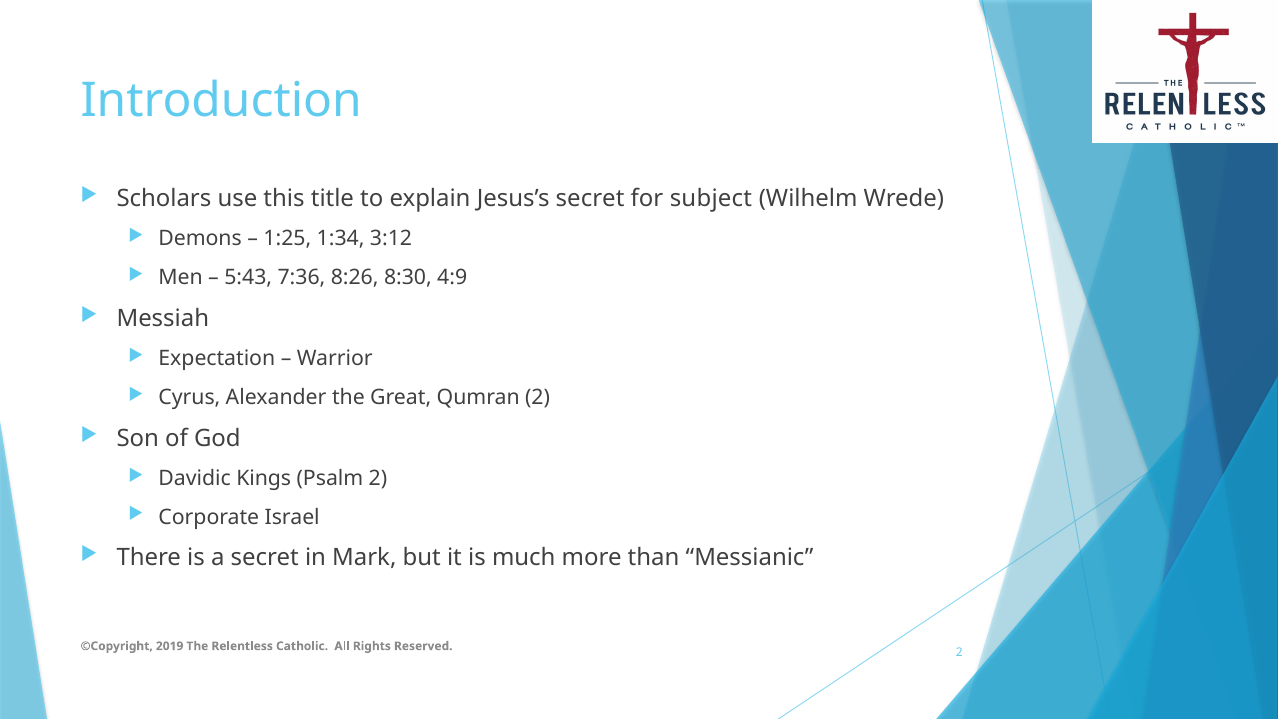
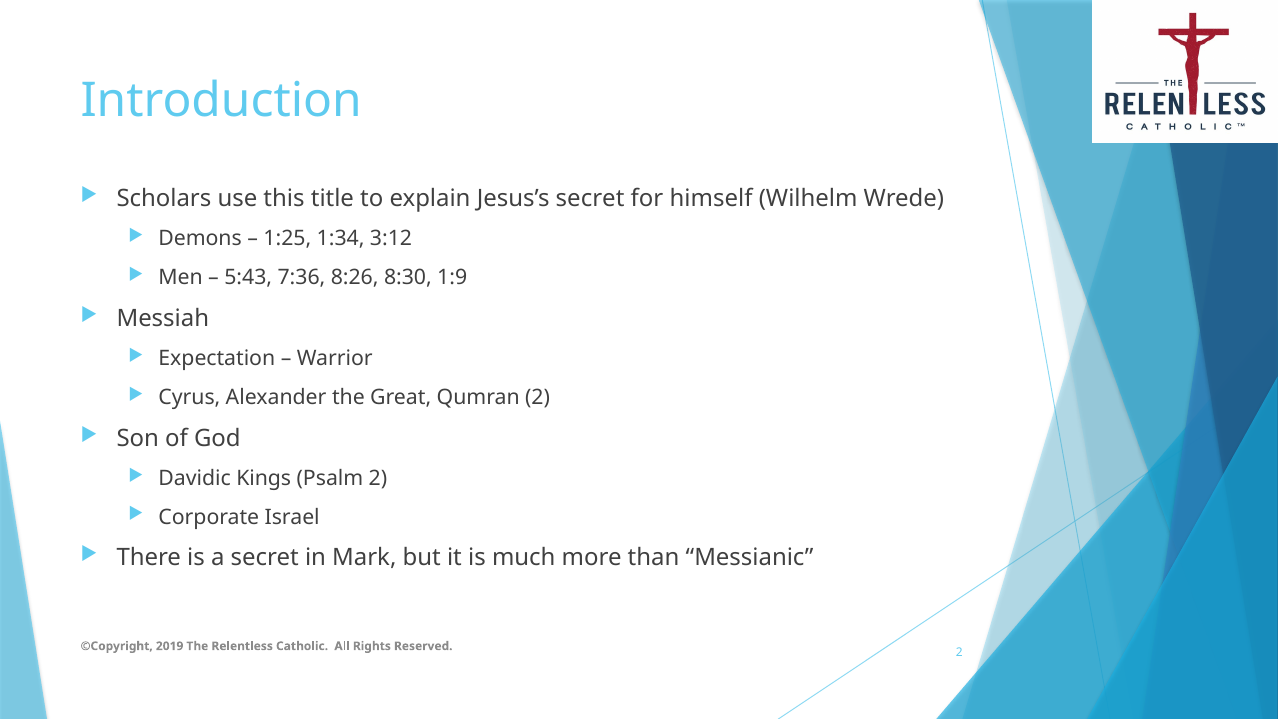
subject: subject -> himself
4:9: 4:9 -> 1:9
